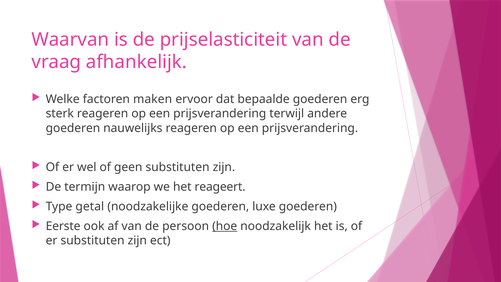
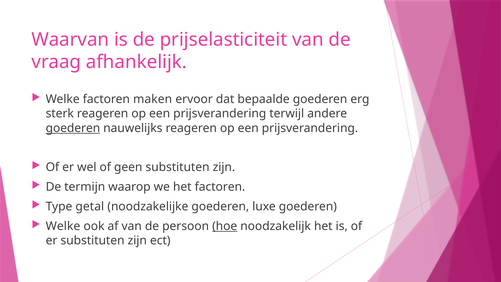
goederen at (73, 128) underline: none -> present
het reageert: reageert -> factoren
Eerste at (63, 226): Eerste -> Welke
